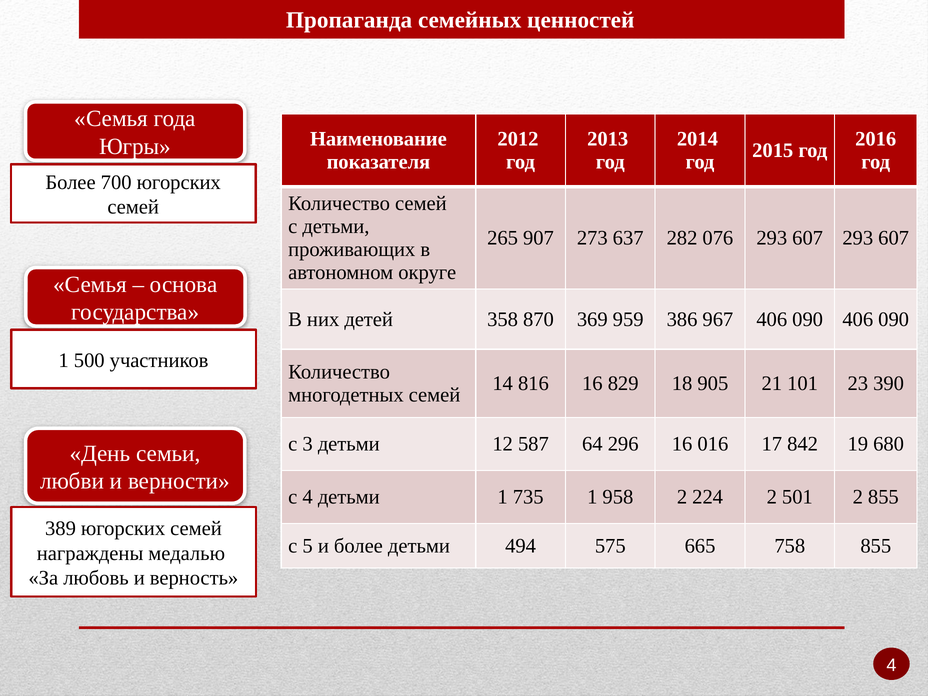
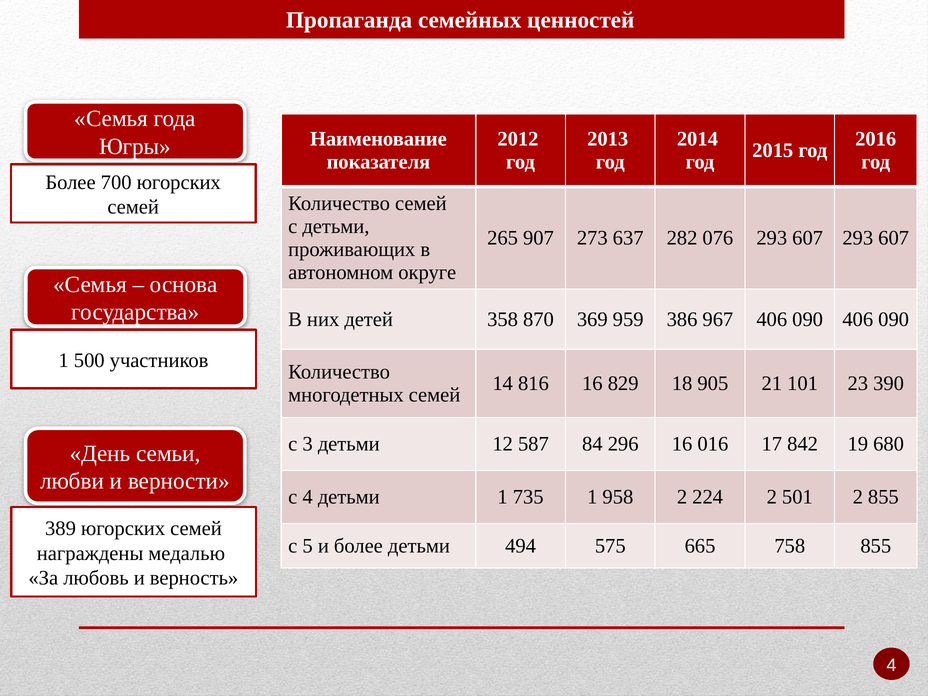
64: 64 -> 84
